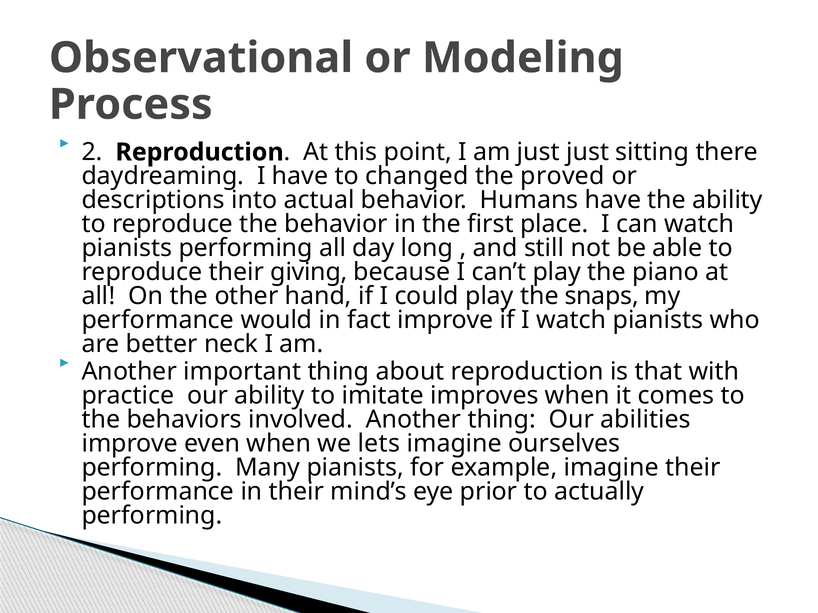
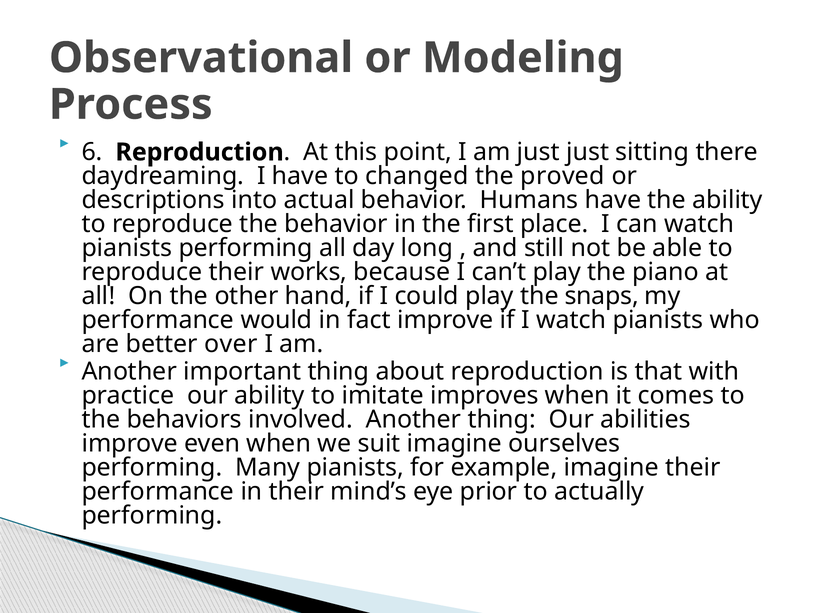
2: 2 -> 6
giving: giving -> works
neck: neck -> over
lets: lets -> suit
